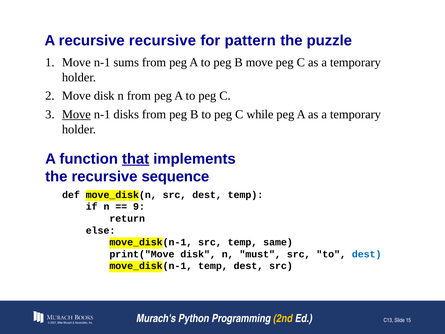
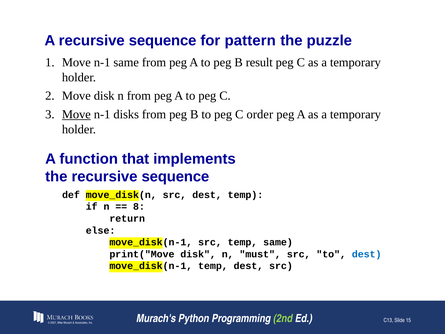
A recursive recursive: recursive -> sequence
n-1 sums: sums -> same
B move: move -> result
while: while -> order
that underline: present -> none
9: 9 -> 8
2nd colour: yellow -> light green
